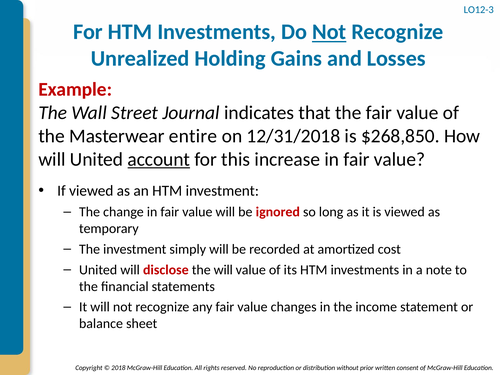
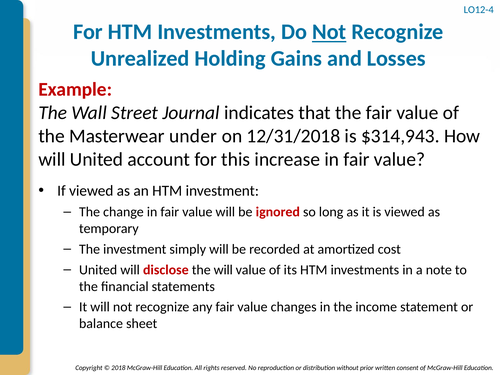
LO12-3: LO12-3 -> LO12-4
entire: entire -> under
$268,850: $268,850 -> $314,943
account underline: present -> none
